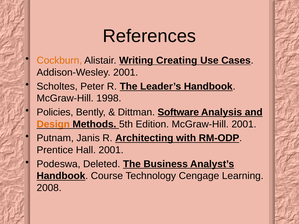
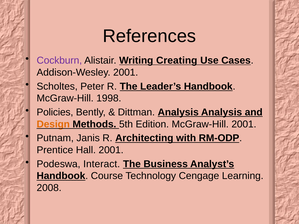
Cockburn colour: orange -> purple
Dittman Software: Software -> Analysis
Deleted: Deleted -> Interact
